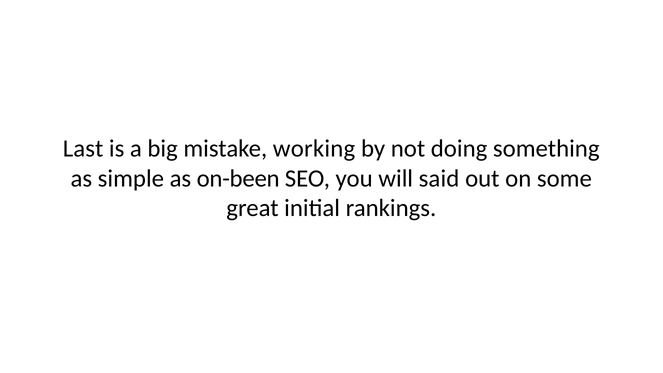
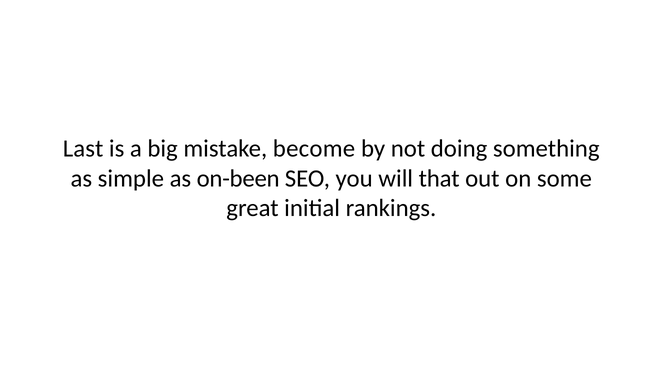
working: working -> become
said: said -> that
